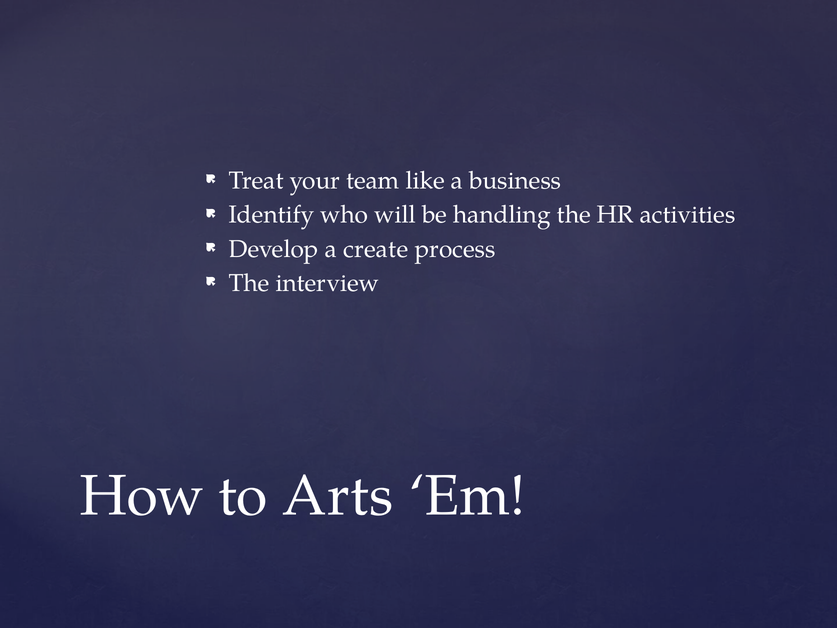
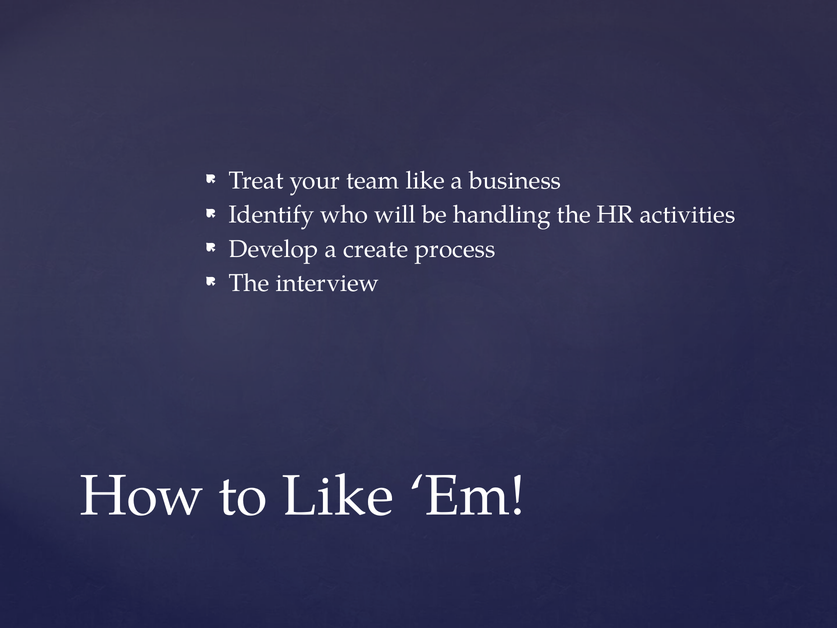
to Arts: Arts -> Like
